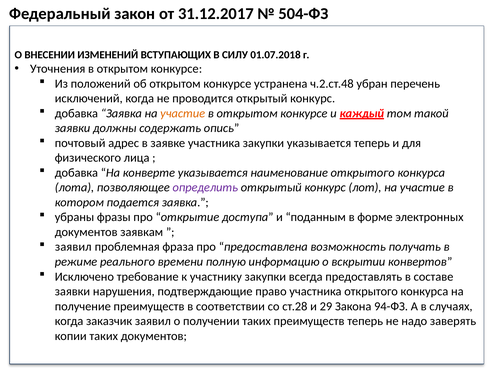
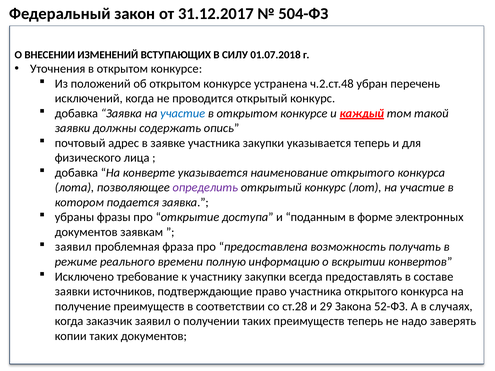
участие at (183, 113) colour: orange -> blue
нарушения: нарушения -> источников
94-ФЗ: 94-ФЗ -> 52-ФЗ
